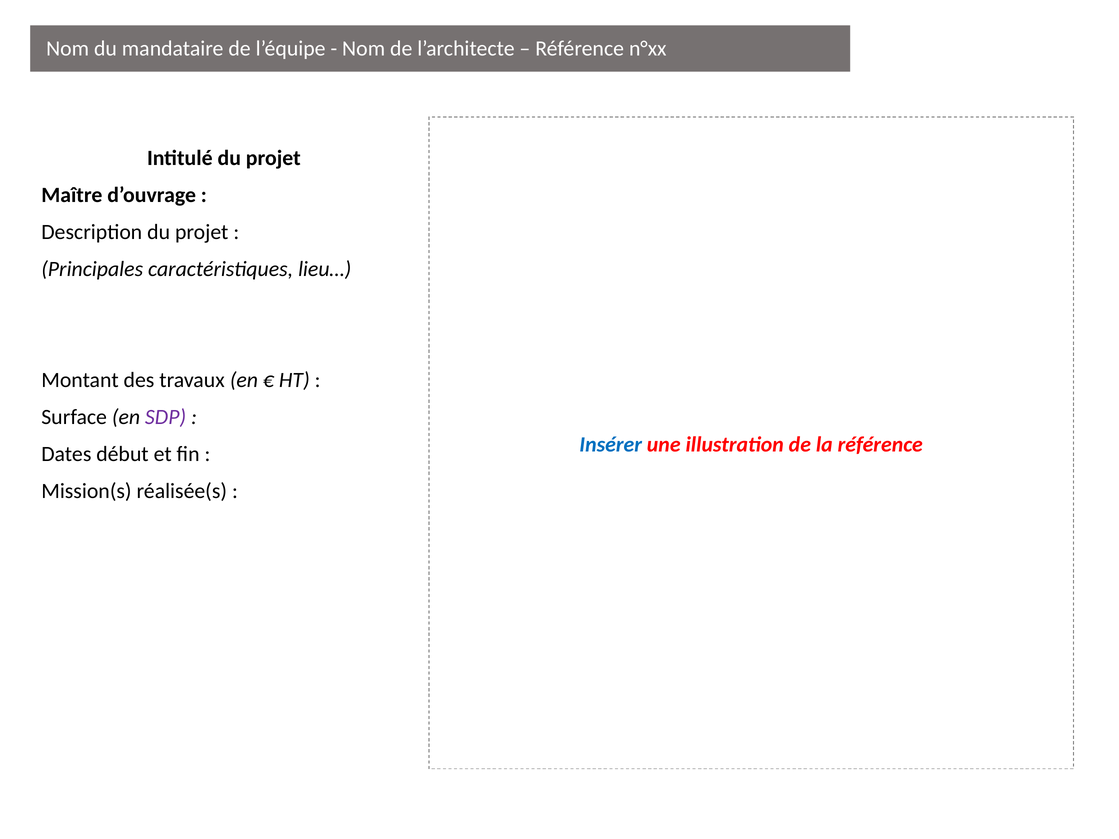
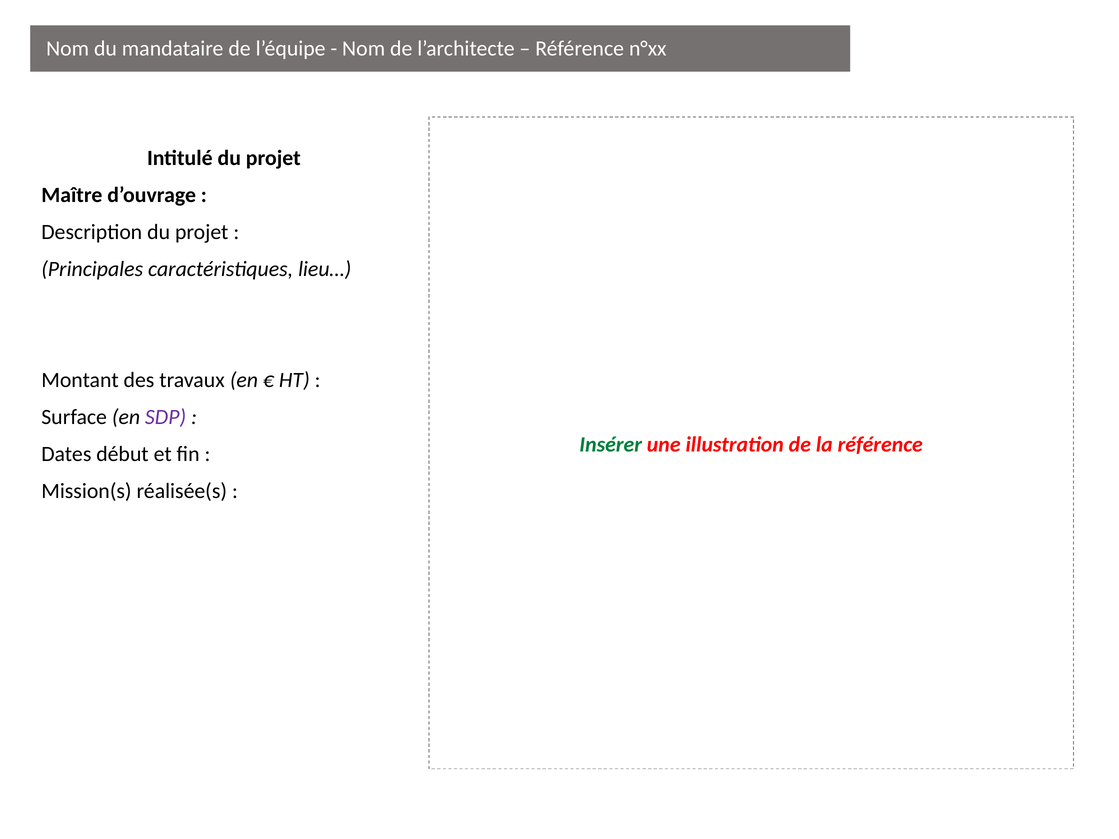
Insérer colour: blue -> green
